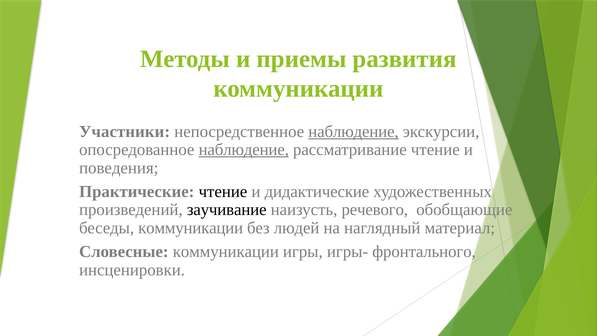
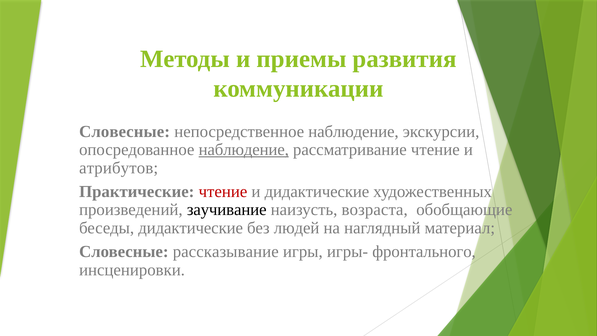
Участники at (125, 131): Участники -> Словесные
наблюдение at (353, 131) underline: present -> none
поведения: поведения -> атрибутов
чтение at (223, 191) colour: black -> red
речевого: речевого -> возраста
беседы коммуникации: коммуникации -> дидактические
Словесные коммуникации: коммуникации -> рассказывание
